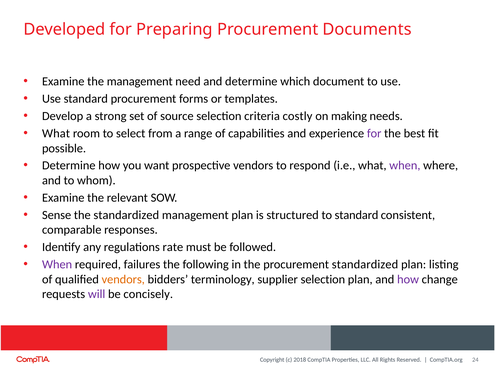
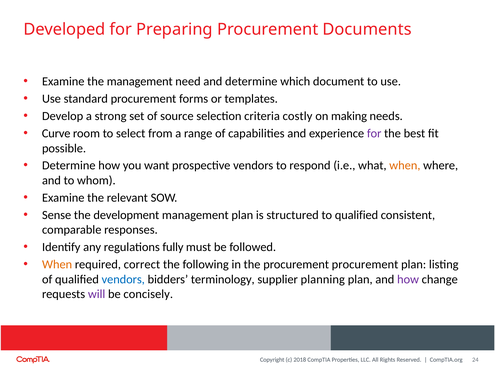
What at (56, 134): What -> Curve
when at (405, 166) colour: purple -> orange
the standardized: standardized -> development
to standard: standard -> qualified
rate: rate -> fully
When at (57, 265) colour: purple -> orange
failures: failures -> correct
procurement standardized: standardized -> procurement
vendors at (123, 280) colour: orange -> blue
supplier selection: selection -> planning
